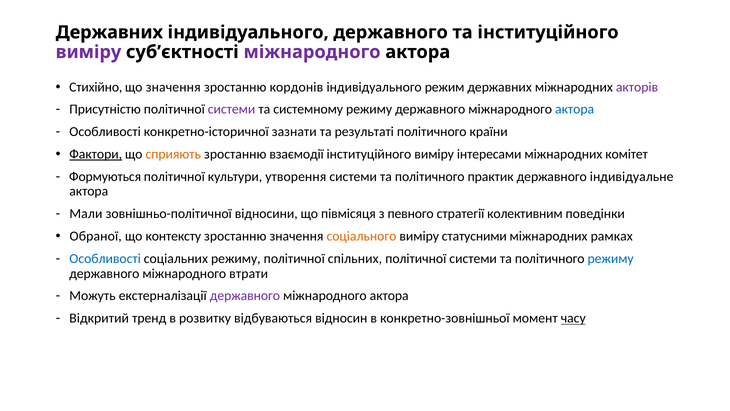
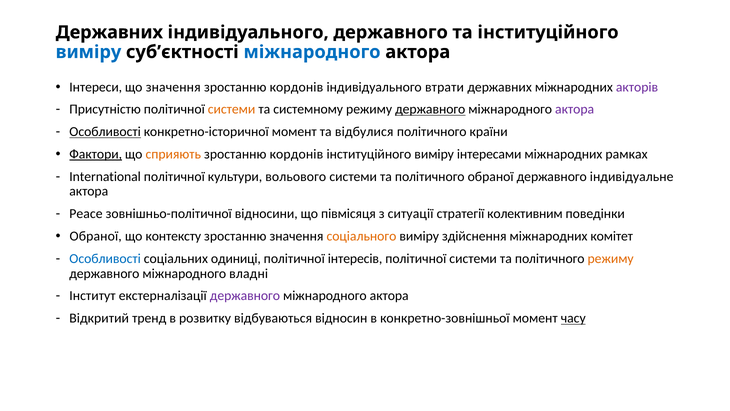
виміру at (88, 52) colour: purple -> blue
міжнародного at (312, 52) colour: purple -> blue
Стихійно: Стихійно -> Інтереси
режим: режим -> втрати
системи at (232, 109) colour: purple -> orange
державного at (430, 109) underline: none -> present
актора at (575, 109) colour: blue -> purple
Особливості at (105, 132) underline: none -> present
конкретно-історичної зазнати: зазнати -> момент
результаті: результаті -> відбулися
взаємодії at (297, 154): взаємодії -> кордонів
комітет: комітет -> рамках
Формуються: Формуються -> International
утворення: утворення -> вольового
політичного практик: практик -> обраної
Мали: Мали -> Peace
певного: певного -> ситуації
статусними: статусними -> здійснення
рамках: рамках -> комітет
соціальних режиму: режиму -> одиниці
спільних: спільних -> інтересів
режиму at (611, 258) colour: blue -> orange
втрати: втрати -> владні
Можуть: Можуть -> Інститут
